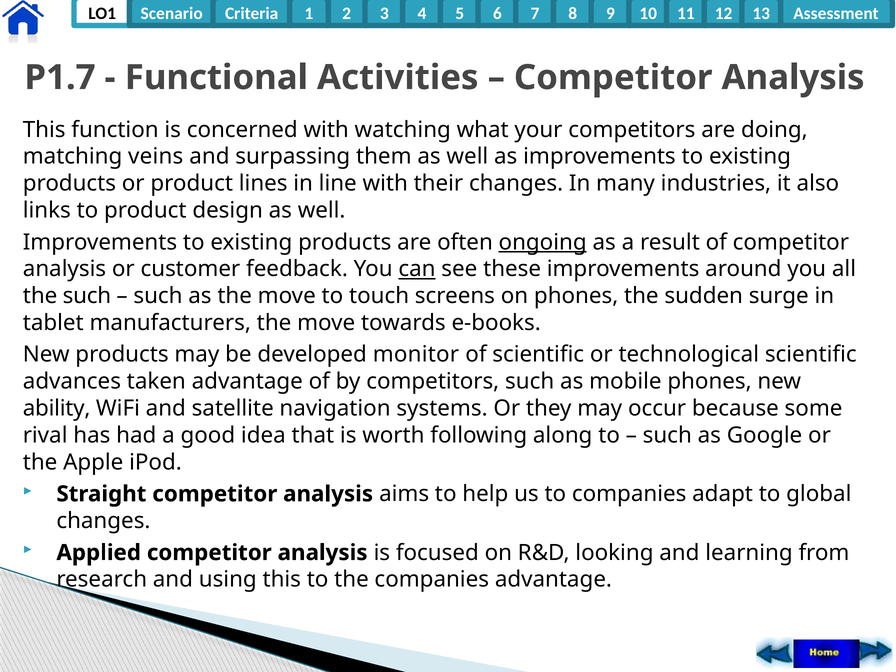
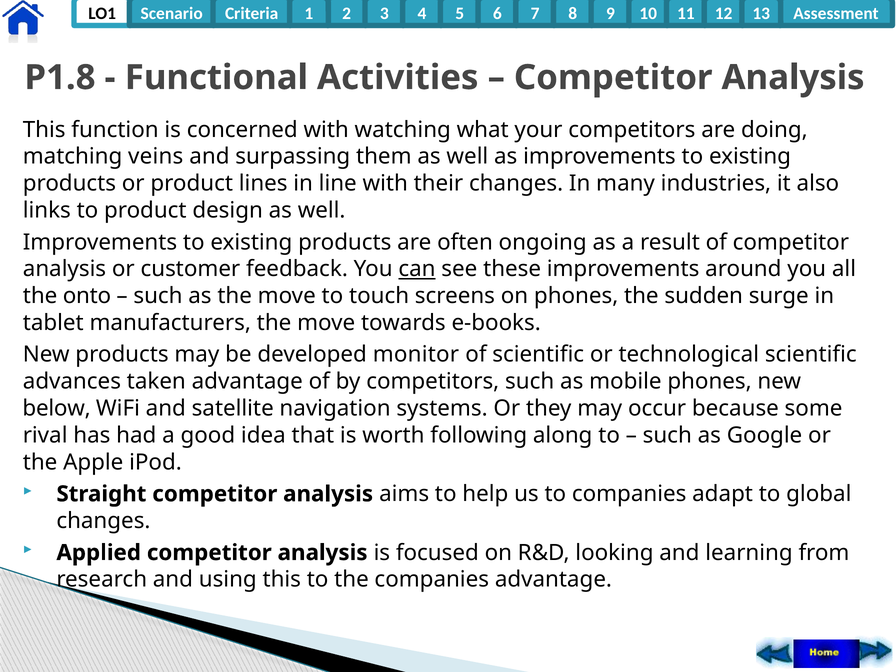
P1.7: P1.7 -> P1.8
ongoing underline: present -> none
the such: such -> onto
ability: ability -> below
